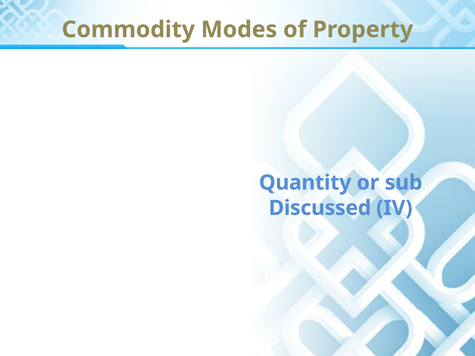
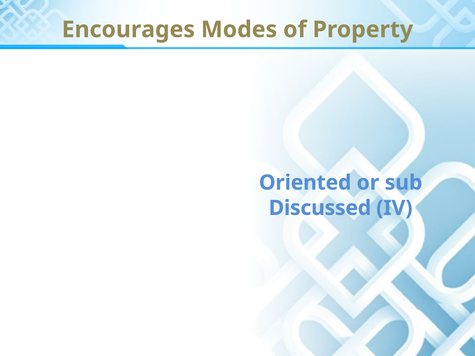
Commodity: Commodity -> Encourages
Quantity: Quantity -> Oriented
